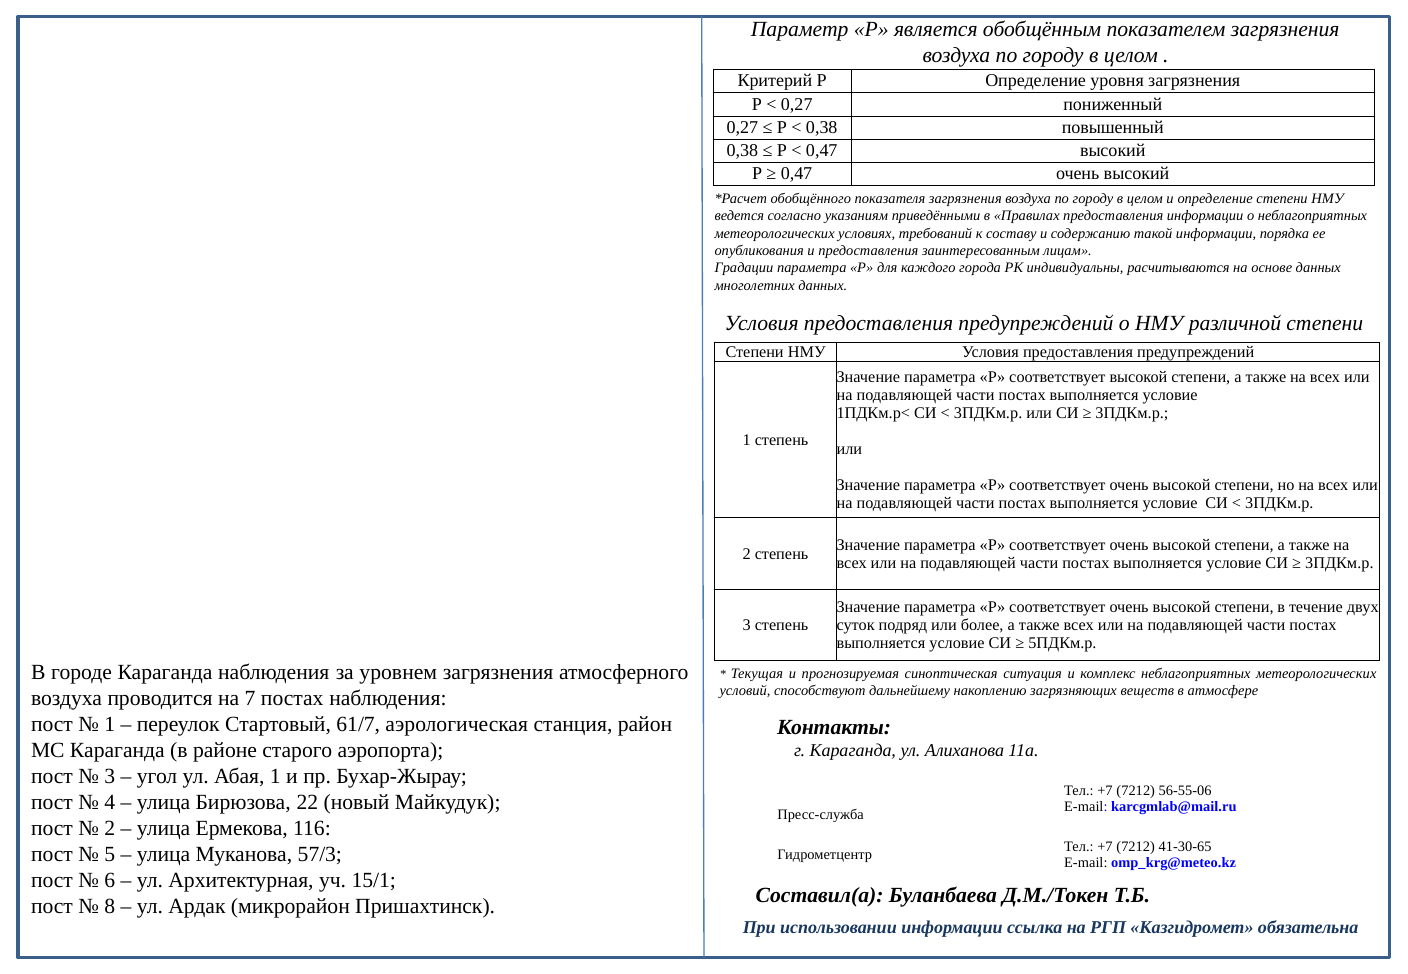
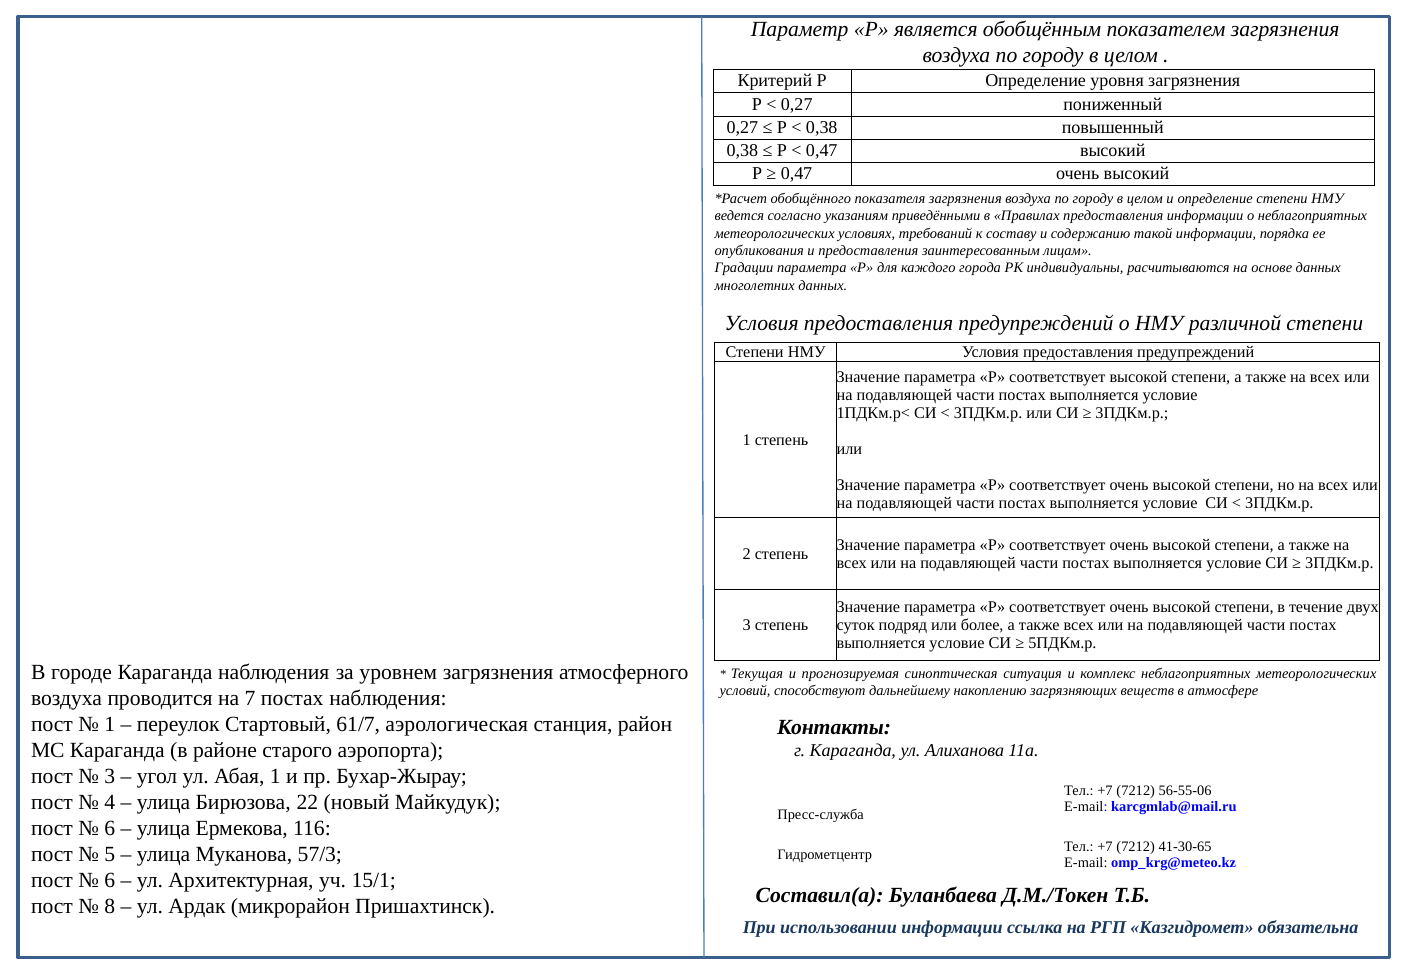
2 at (110, 829): 2 -> 6
